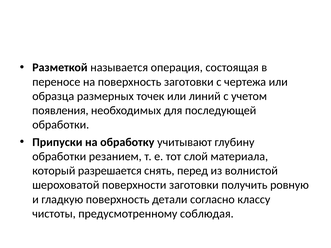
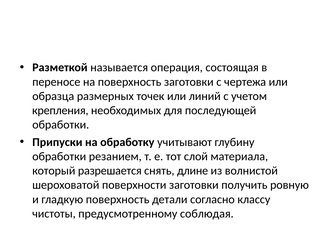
появления: появления -> крепления
перед: перед -> длине
